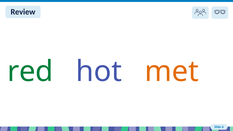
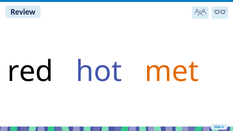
red colour: green -> black
